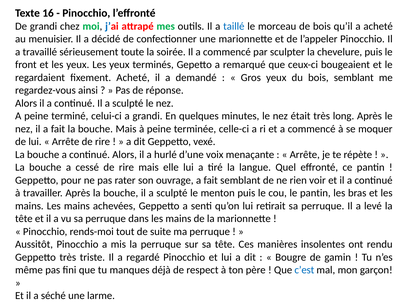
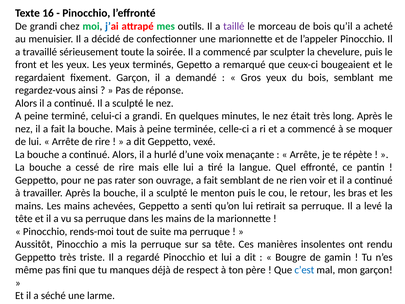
taillé colour: blue -> purple
fixement Acheté: Acheté -> Garçon
le pantin: pantin -> retour
